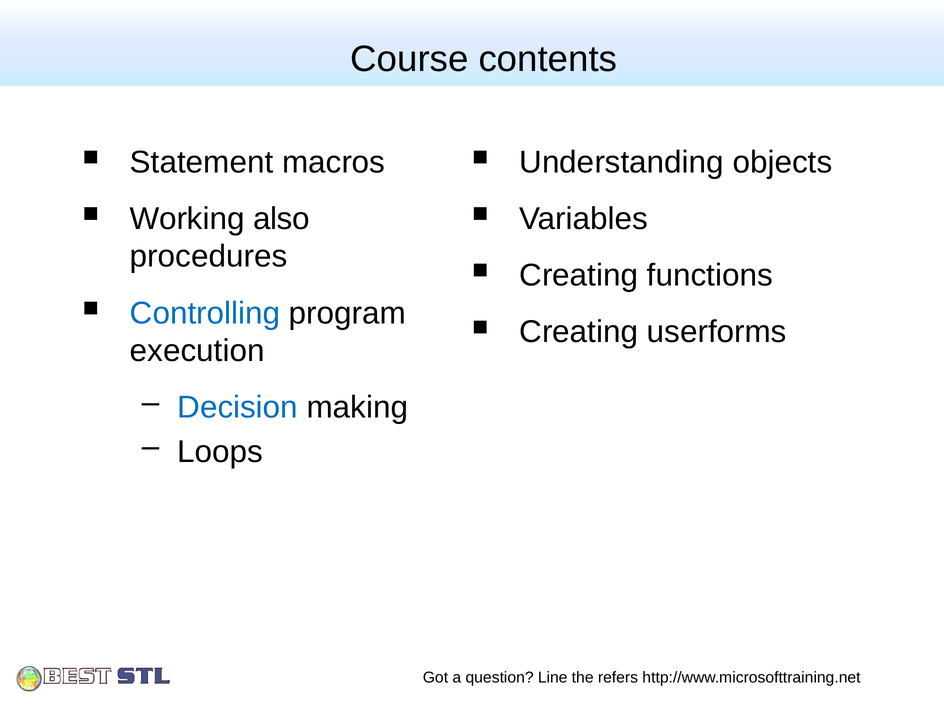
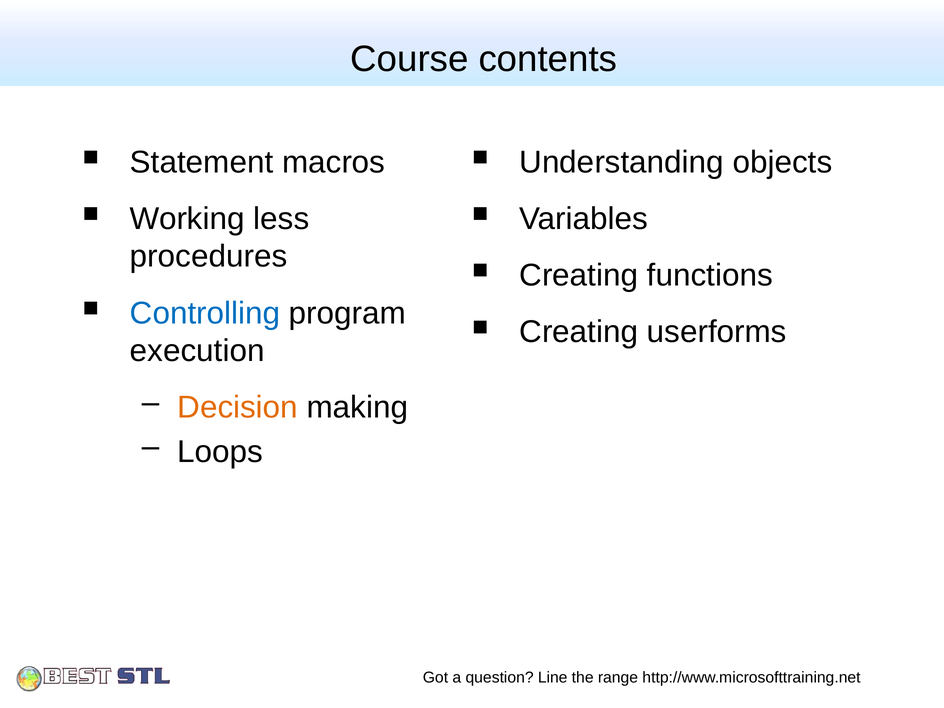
also: also -> less
Decision colour: blue -> orange
refers: refers -> range
